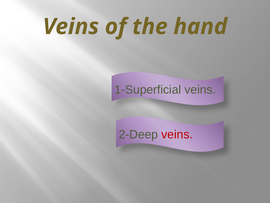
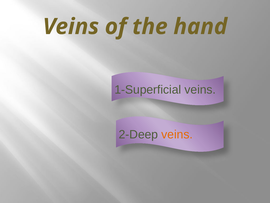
veins at (177, 134) colour: red -> orange
